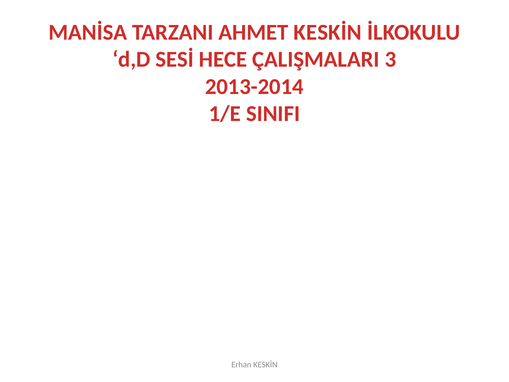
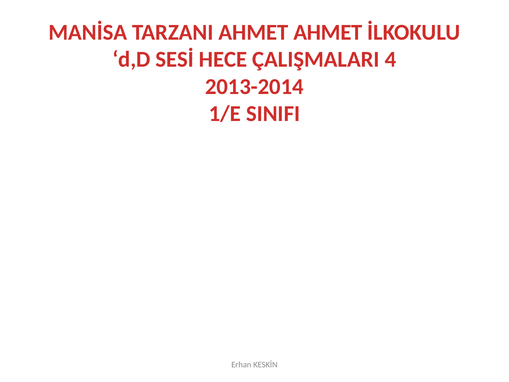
AHMET KESKİN: KESKİN -> AHMET
3: 3 -> 4
